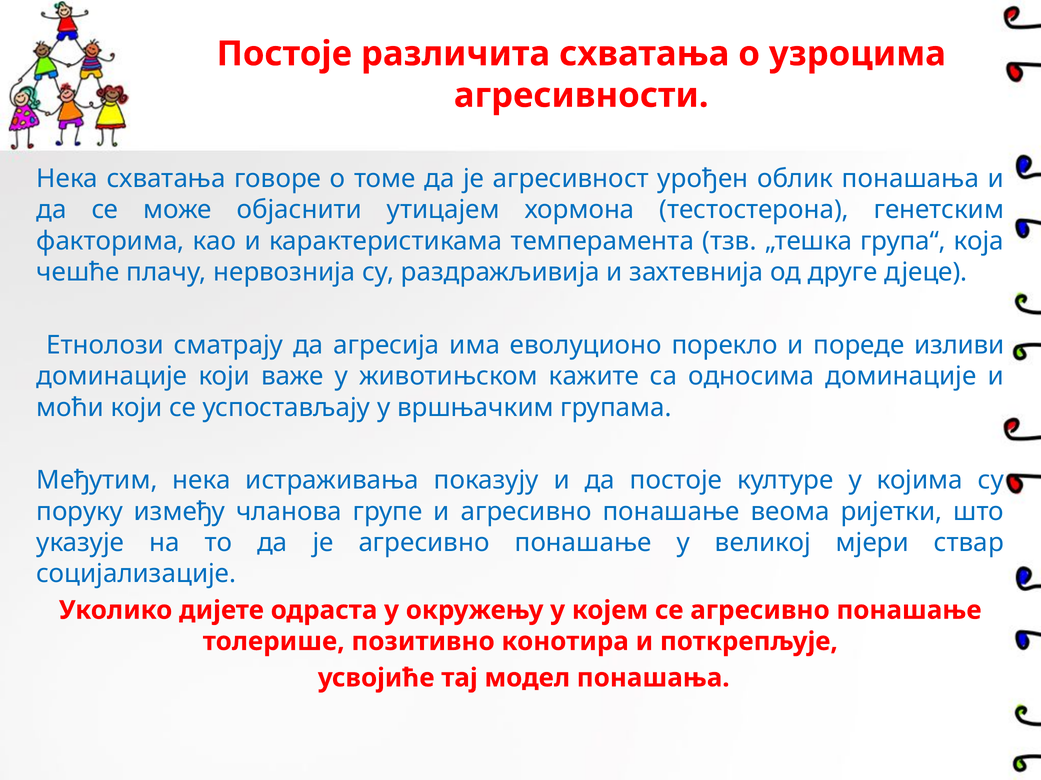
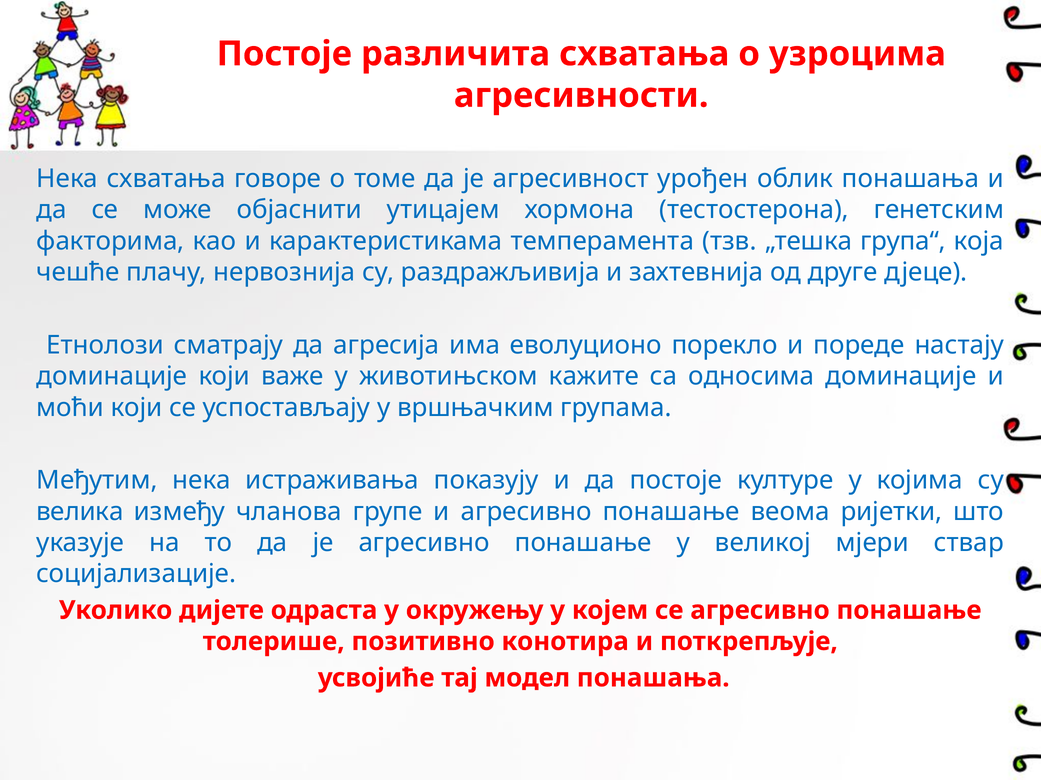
изливи: изливи -> настају
поруку: поруку -> велика
